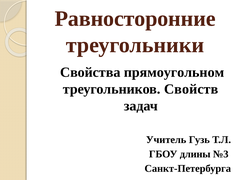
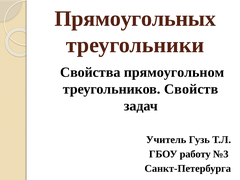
Равносторонние: Равносторонние -> Прямоугольных
длины: длины -> работу
